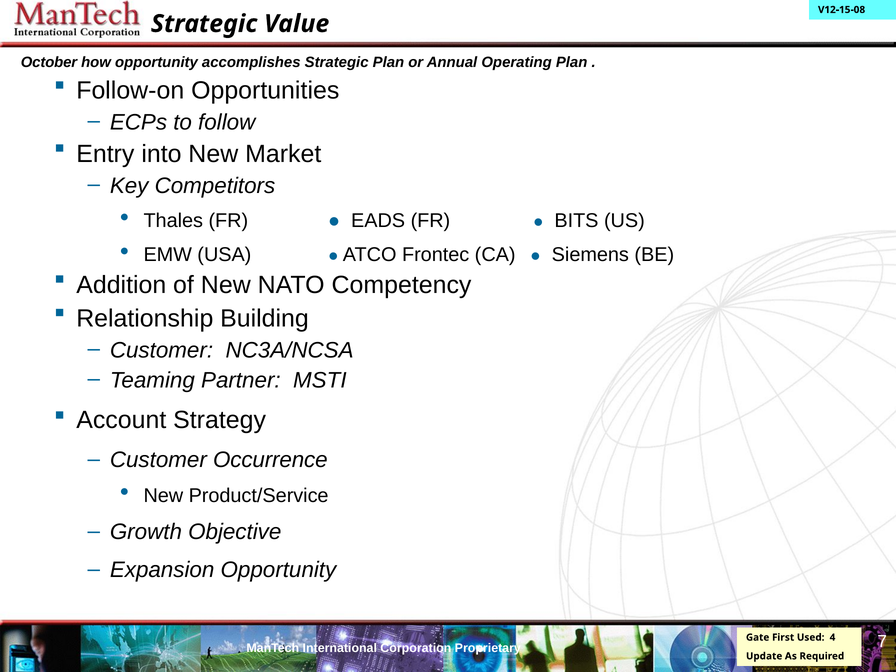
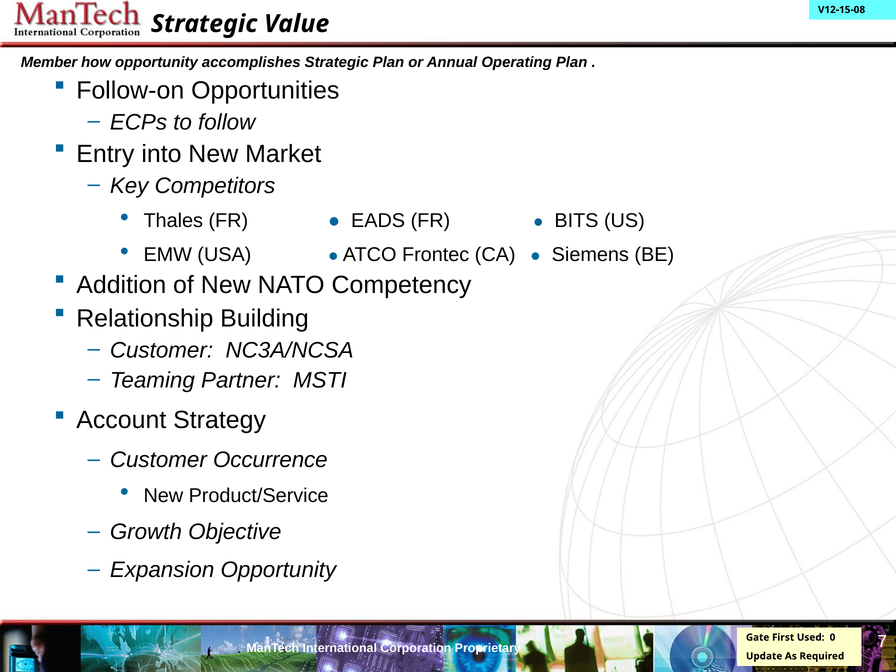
October: October -> Member
4: 4 -> 0
